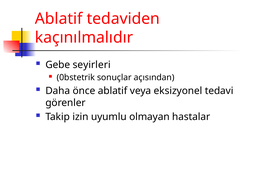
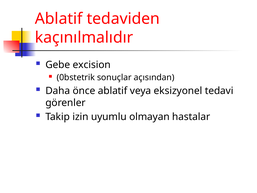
seyirleri: seyirleri -> excision
